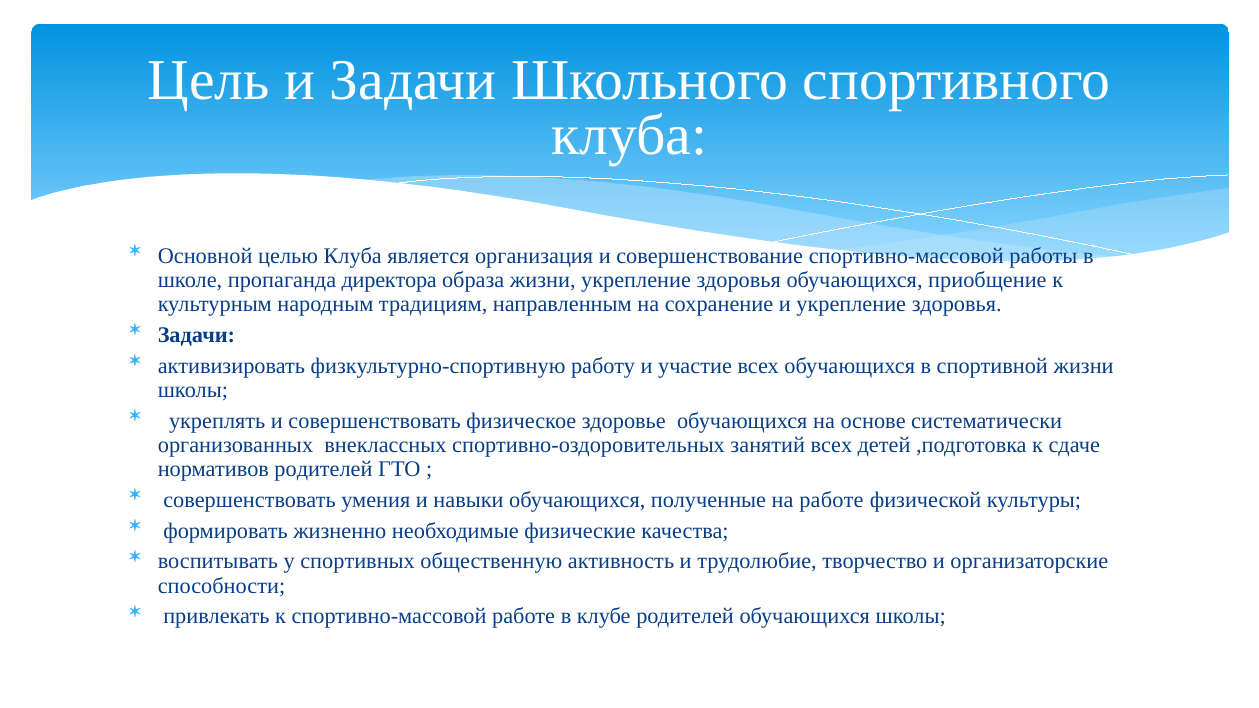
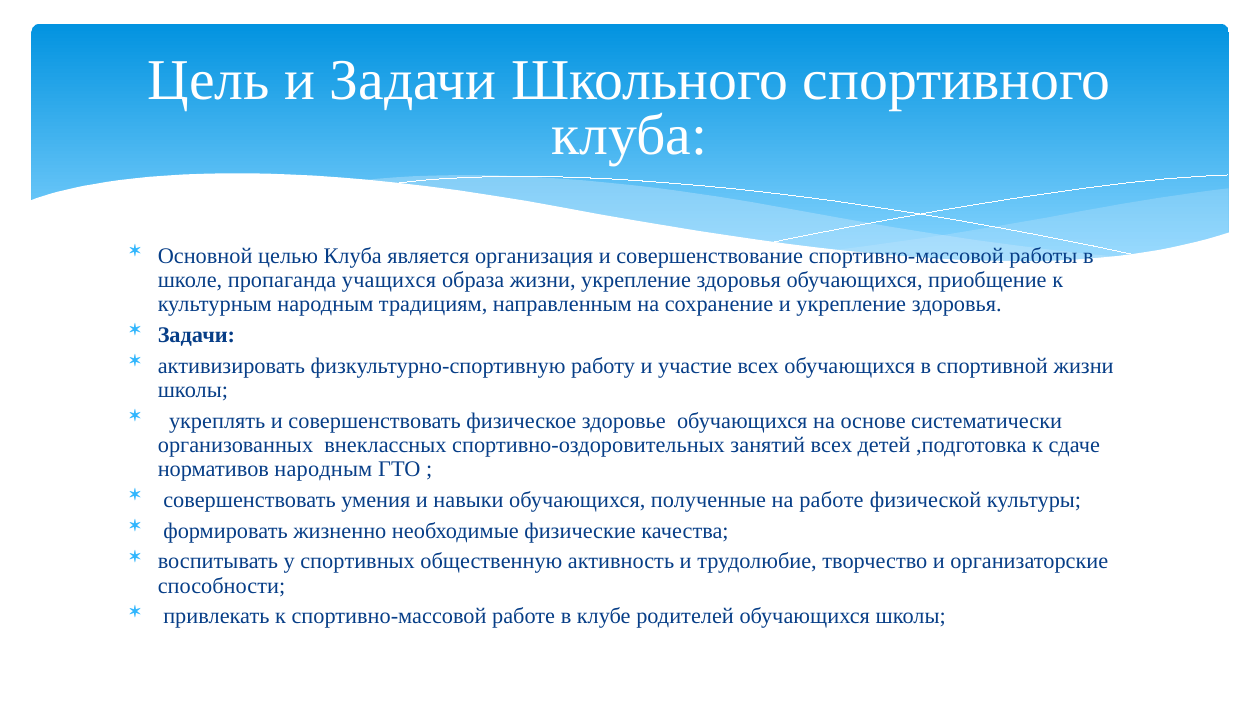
директора: директора -> учащихся
нормативов родителей: родителей -> народным
